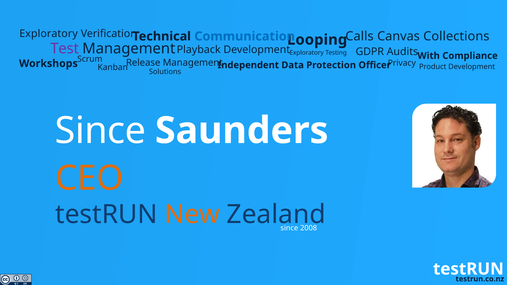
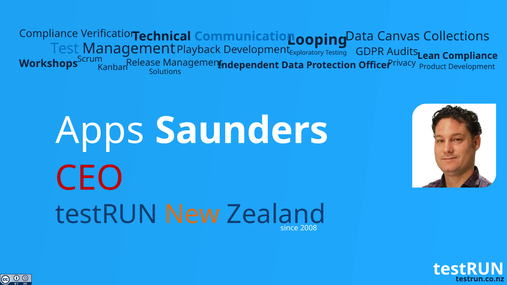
Exploratory at (49, 34): Exploratory -> Compliance
Calls at (360, 36): Calls -> Data
Test colour: purple -> blue
With: With -> Lean
Since at (100, 131): Since -> Apps
CEO colour: orange -> red
